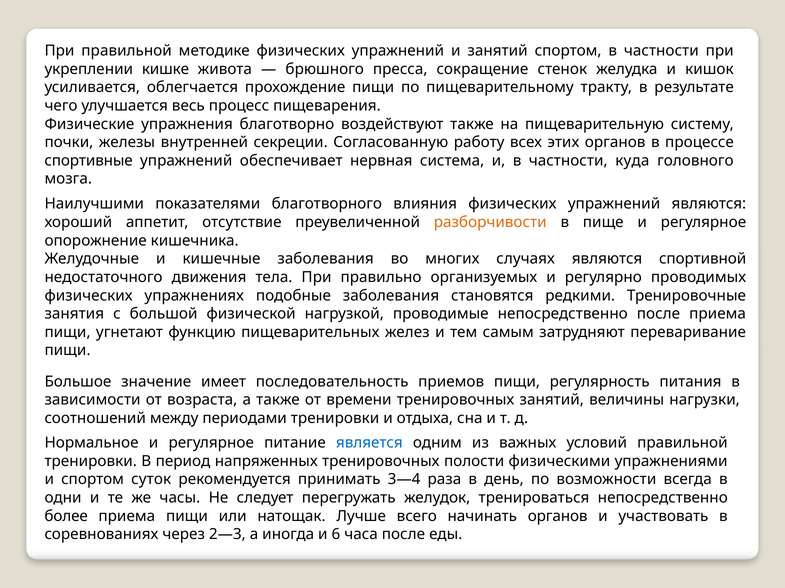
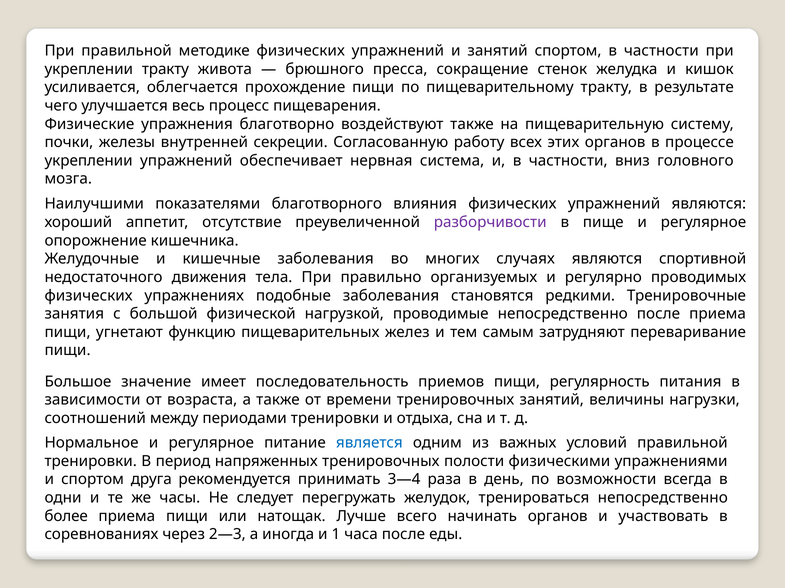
укреплении кишке: кишке -> тракту
спортивные at (89, 161): спортивные -> укреплении
куда: куда -> вниз
разборчивости colour: orange -> purple
суток: суток -> друга
6: 6 -> 1
